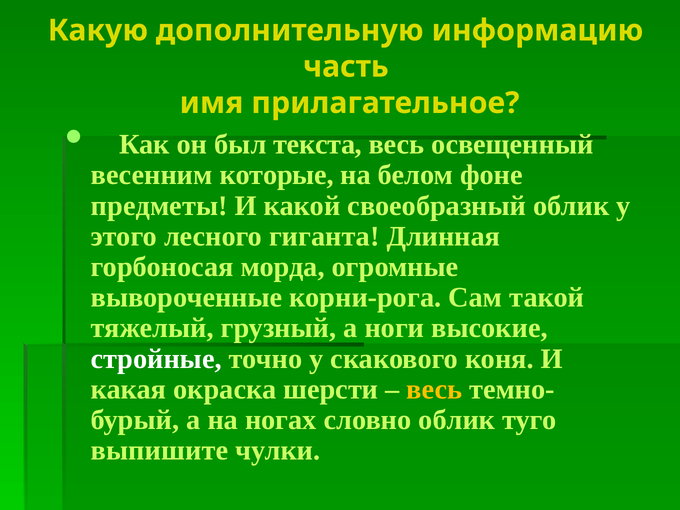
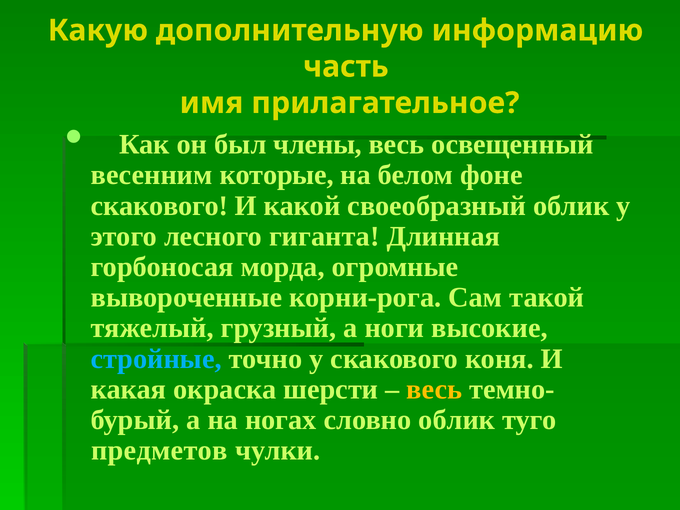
текста: текста -> члены
предметы at (159, 206): предметы -> скакового
стройные colour: white -> light blue
выпишите: выпишите -> предметов
